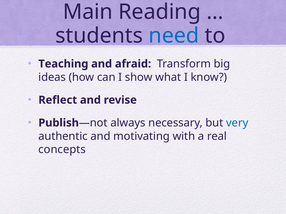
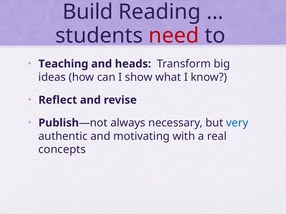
Main: Main -> Build
need colour: blue -> red
afraid: afraid -> heads
